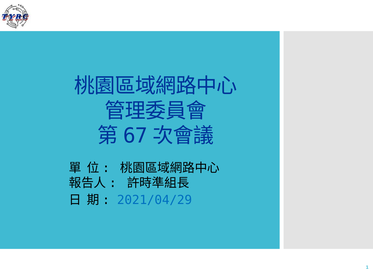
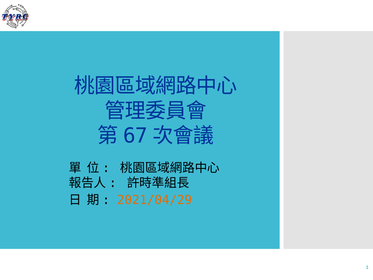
2021/04/29 colour: blue -> orange
